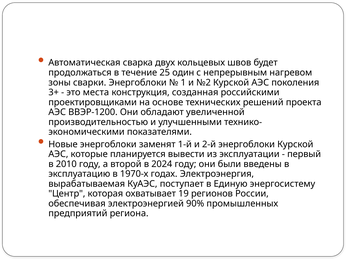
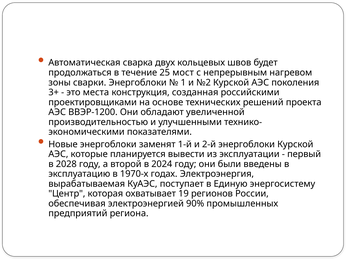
один: один -> мост
2010: 2010 -> 2028
